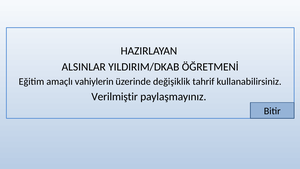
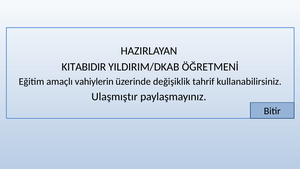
ALSINLAR: ALSINLAR -> KITABIDIR
Verilmiştir: Verilmiştir -> Ulaşmıştır
